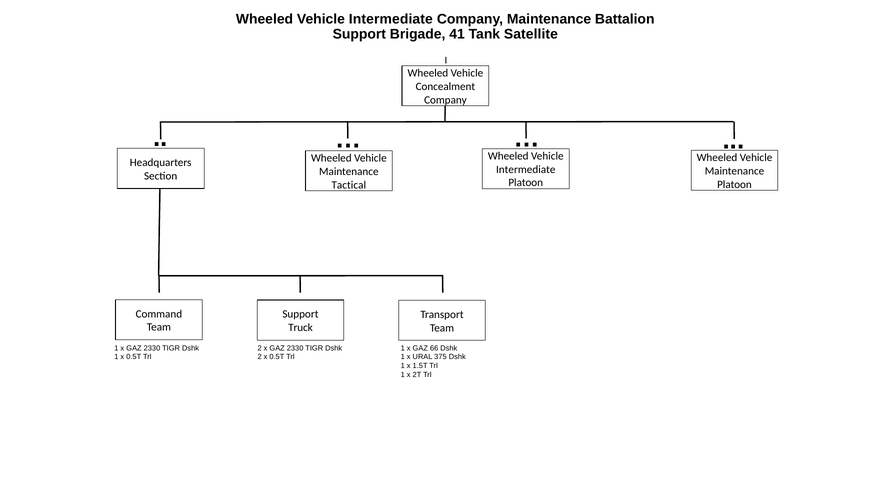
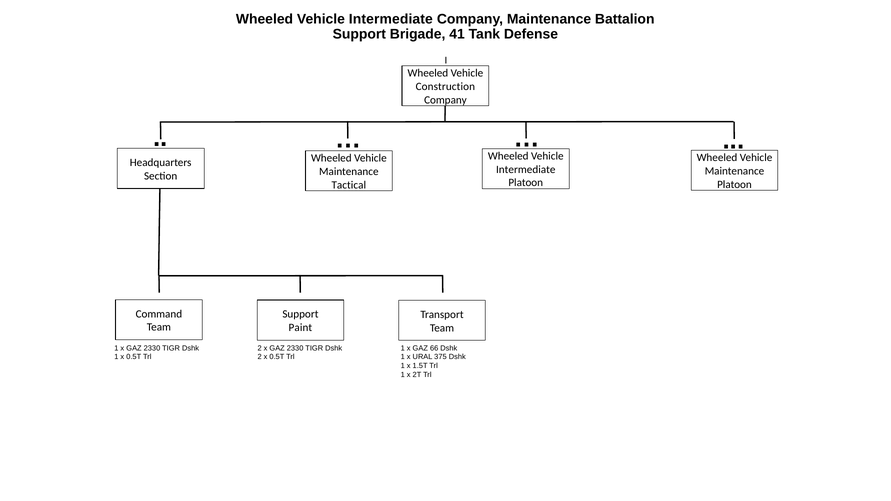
Satellite: Satellite -> Defense
Concealment: Concealment -> Construction
Truck: Truck -> Paint
